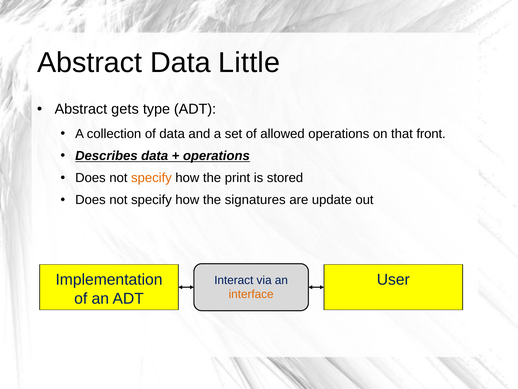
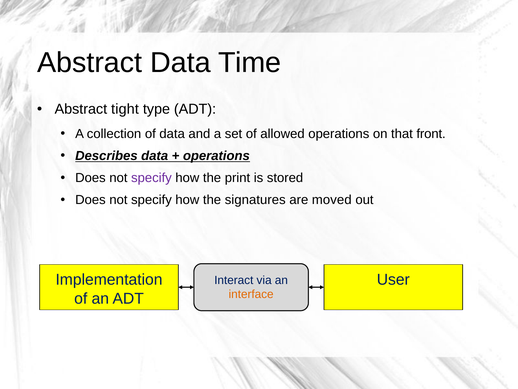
Little: Little -> Time
gets: gets -> tight
specify at (151, 178) colour: orange -> purple
update: update -> moved
